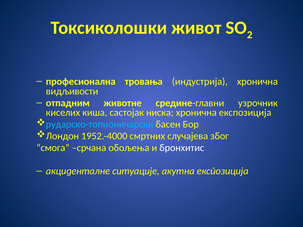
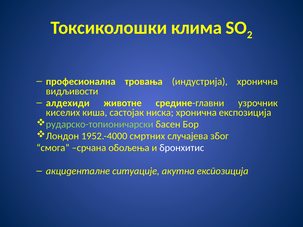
живот: живот -> клима
отпадним: отпадним -> алдехиди
рударско-топионичарски colour: light blue -> light green
